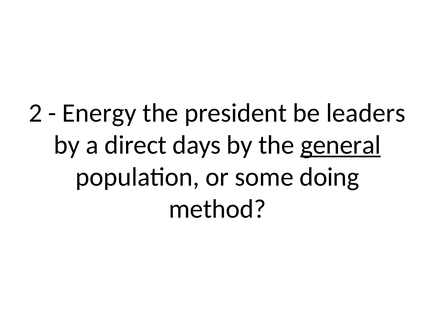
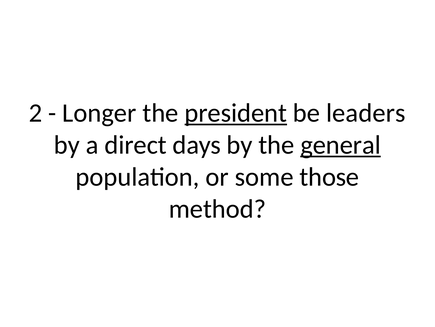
Energy: Energy -> Longer
president underline: none -> present
doing: doing -> those
